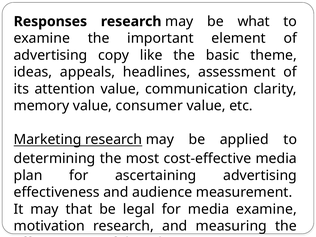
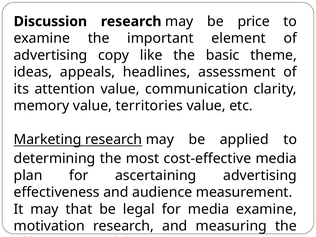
Responses: Responses -> Discussion
what: what -> price
consumer: consumer -> territories
